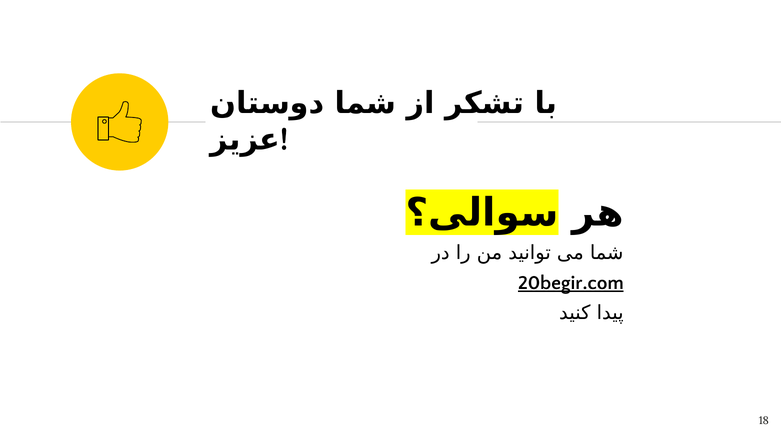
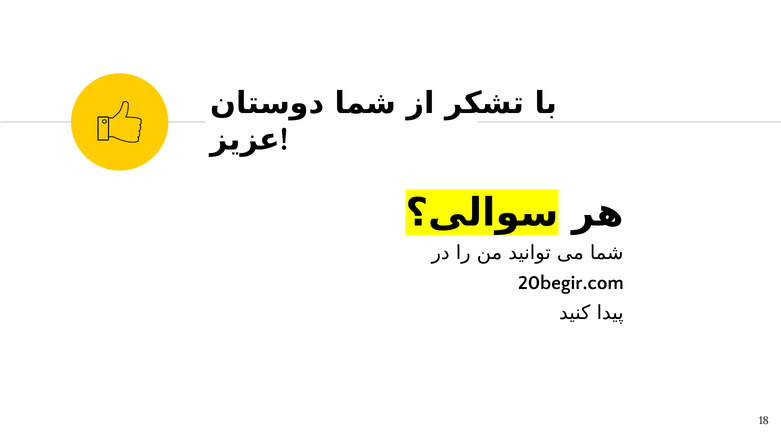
20begir.com underline: present -> none
